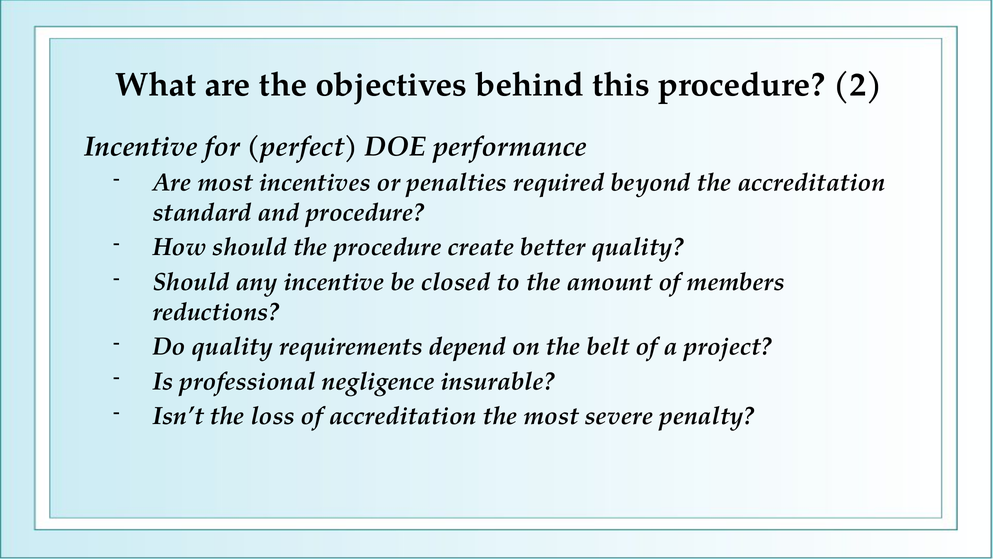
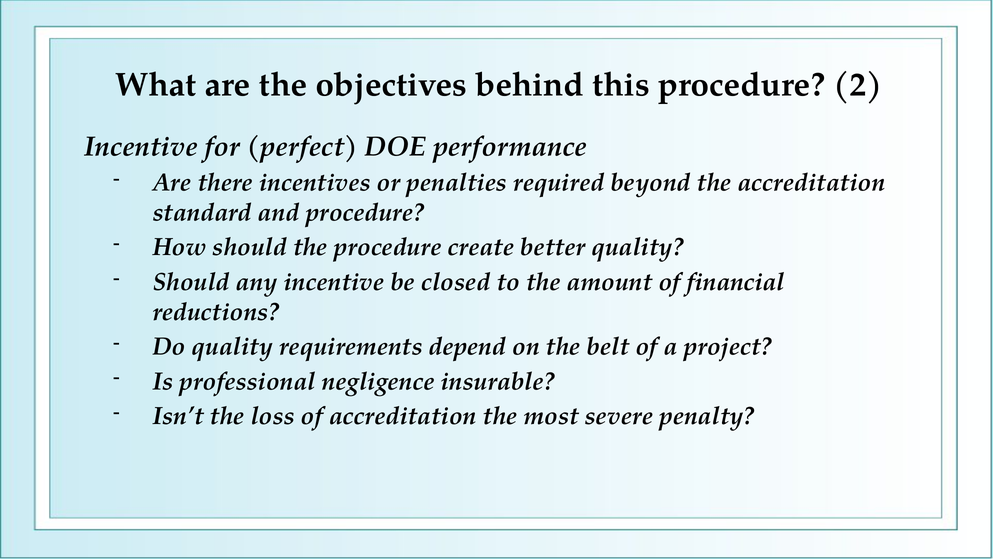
Are most: most -> there
members: members -> financial
